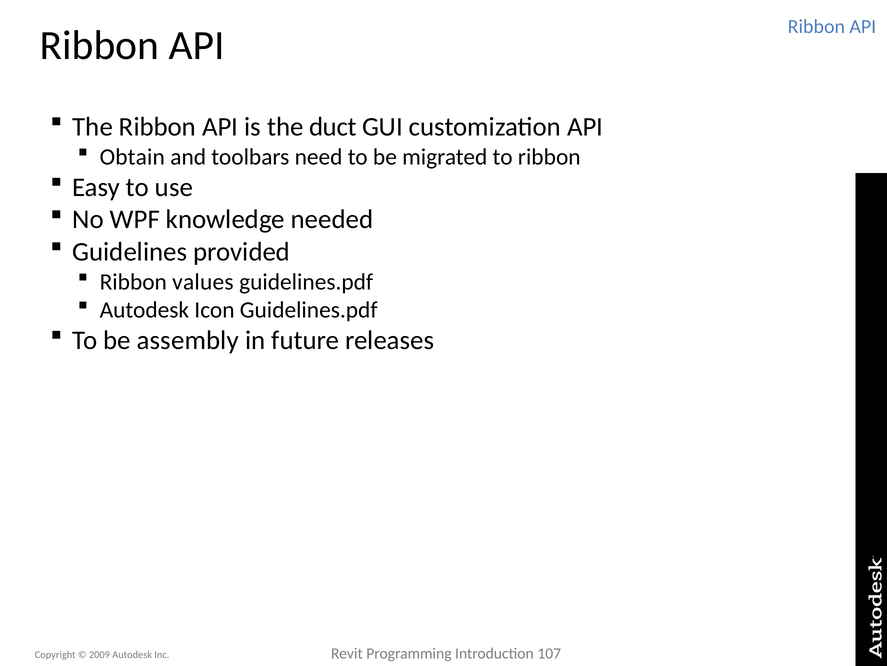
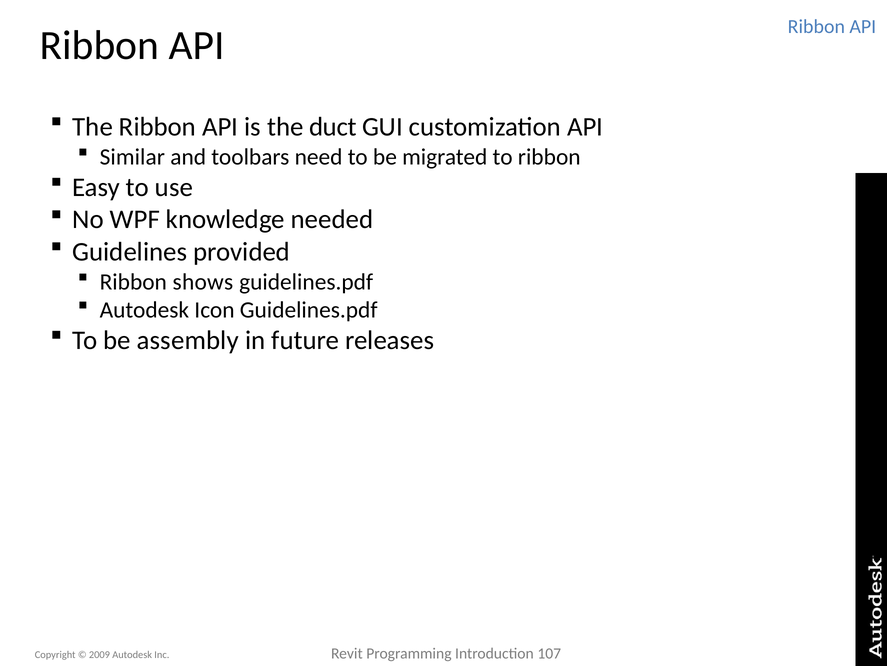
Obtain: Obtain -> Similar
values: values -> shows
